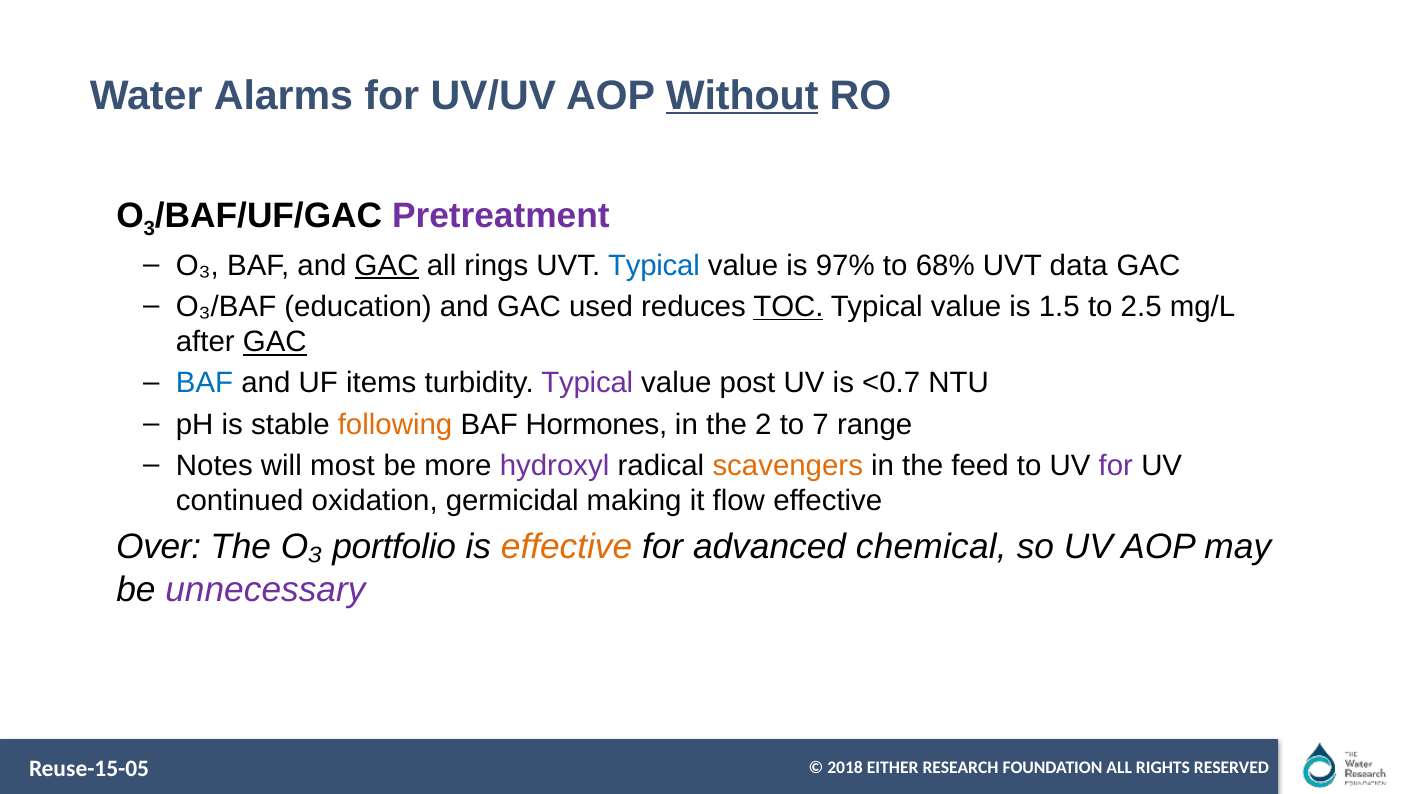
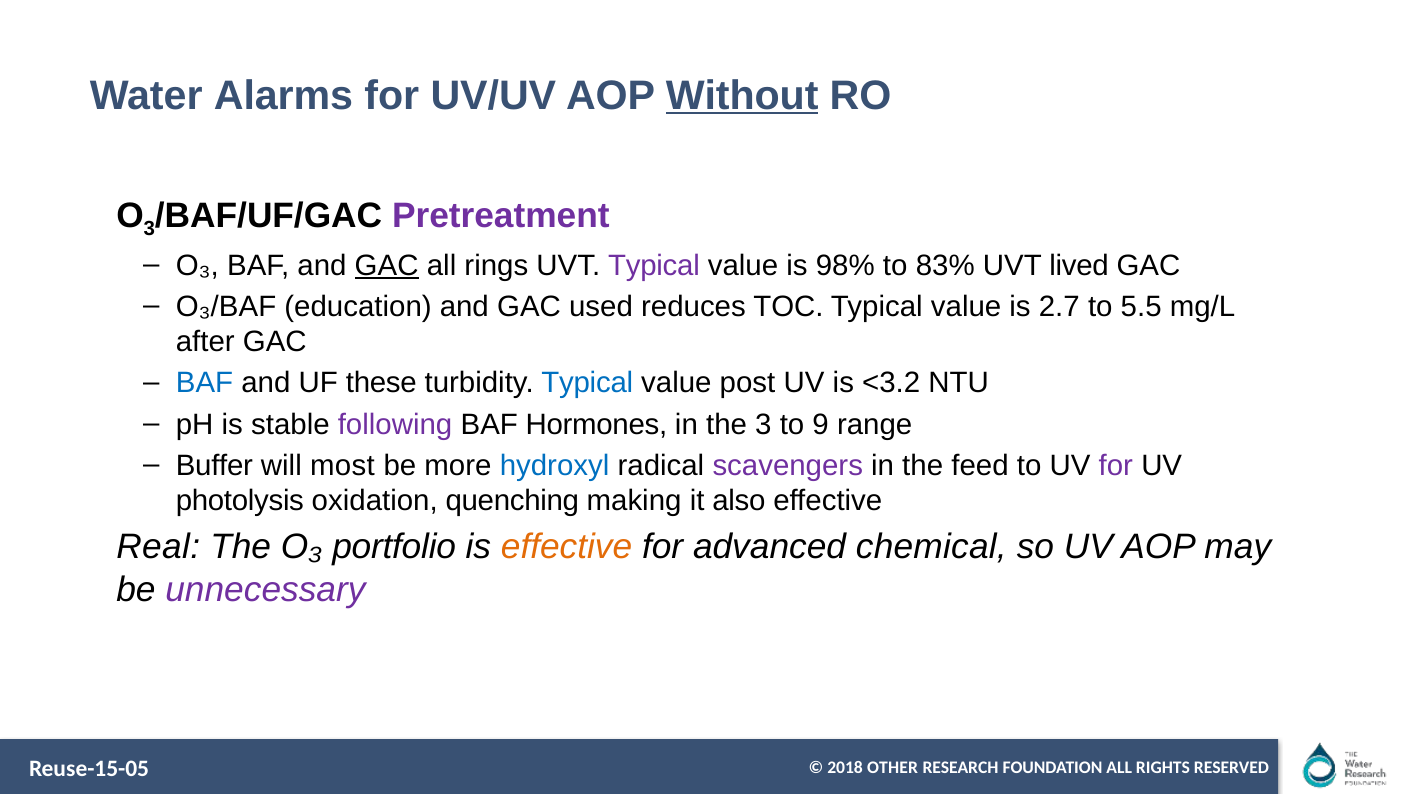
Typical at (654, 266) colour: blue -> purple
97%: 97% -> 98%
68%: 68% -> 83%
data: data -> lived
TOC underline: present -> none
1.5: 1.5 -> 2.7
2.5: 2.5 -> 5.5
GAC at (275, 342) underline: present -> none
items: items -> these
Typical at (587, 383) colour: purple -> blue
<0.7: <0.7 -> <3.2
following colour: orange -> purple
the 2: 2 -> 3
7: 7 -> 9
Notes: Notes -> Buffer
hydroxyl colour: purple -> blue
scavengers colour: orange -> purple
continued: continued -> photolysis
germicidal: germicidal -> quenching
flow: flow -> also
Over: Over -> Real
EITHER: EITHER -> OTHER
